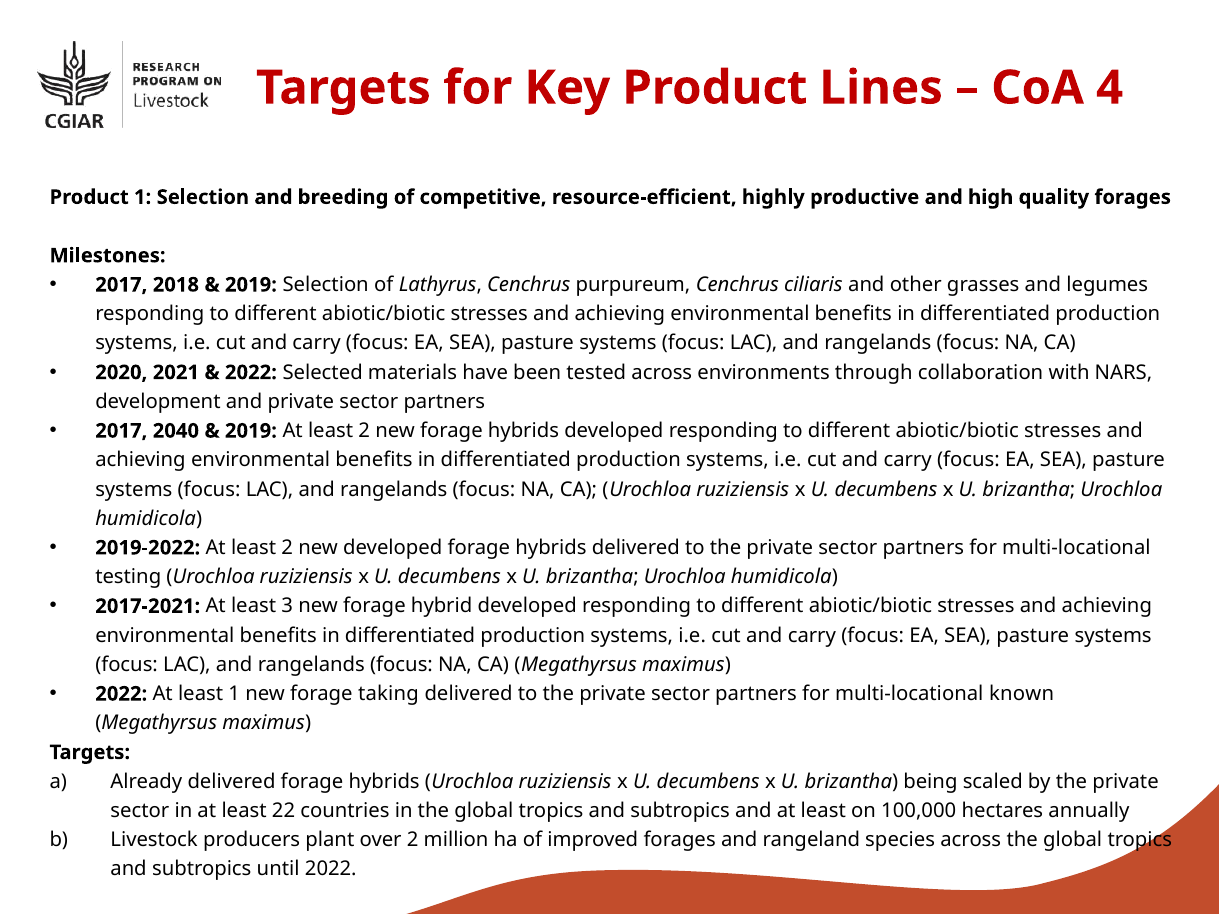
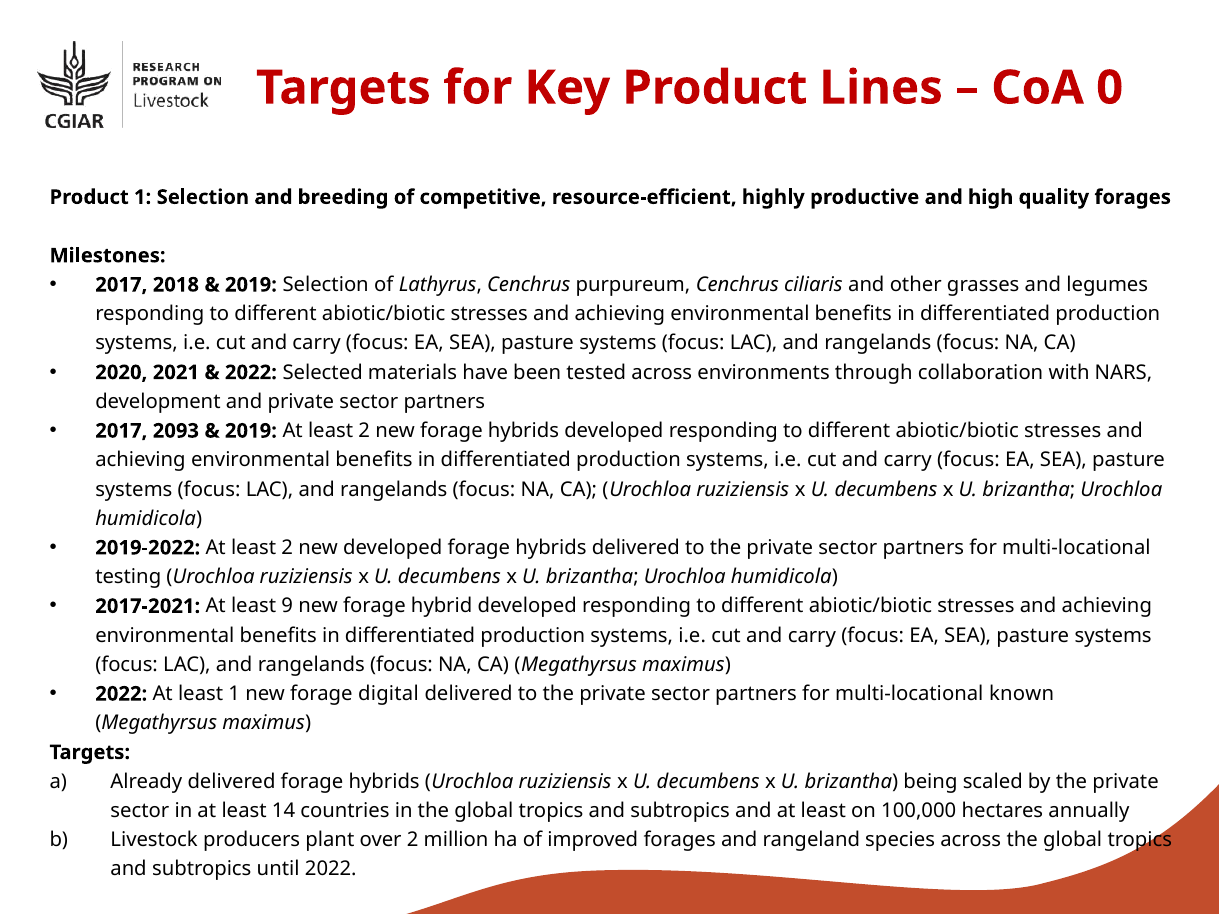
4: 4 -> 0
2040: 2040 -> 2093
3: 3 -> 9
taking: taking -> digital
22: 22 -> 14
